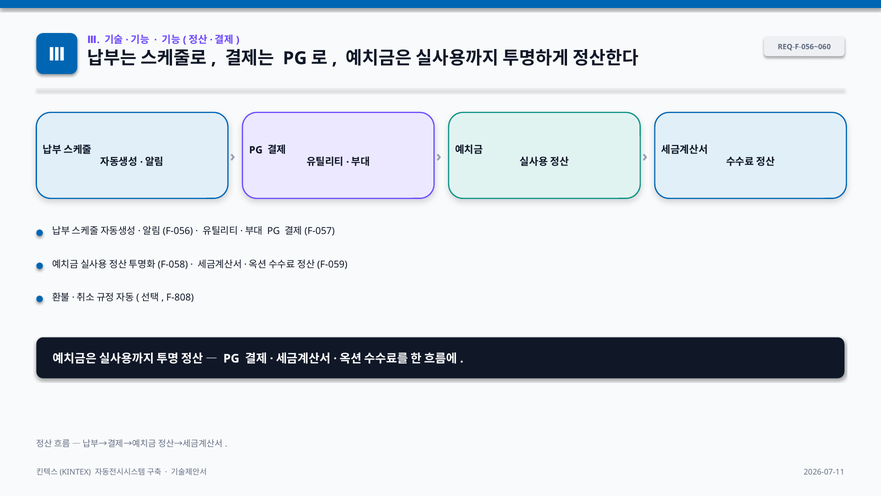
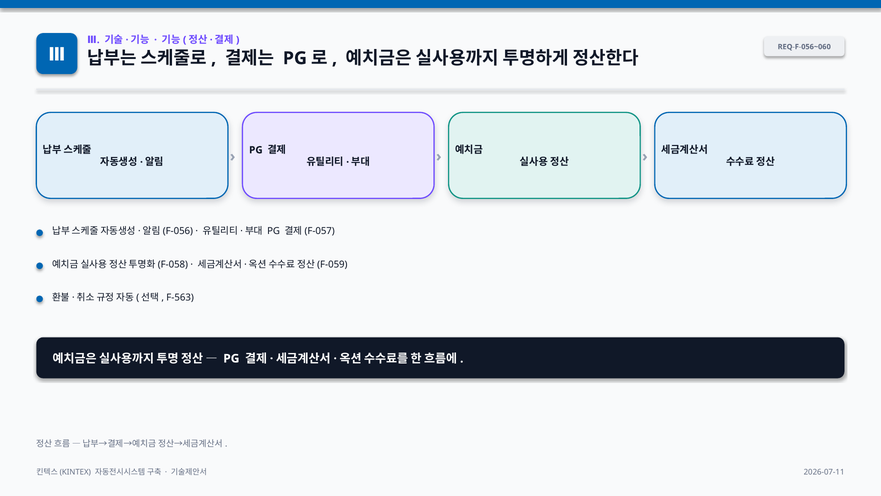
F-808: F-808 -> F-563
